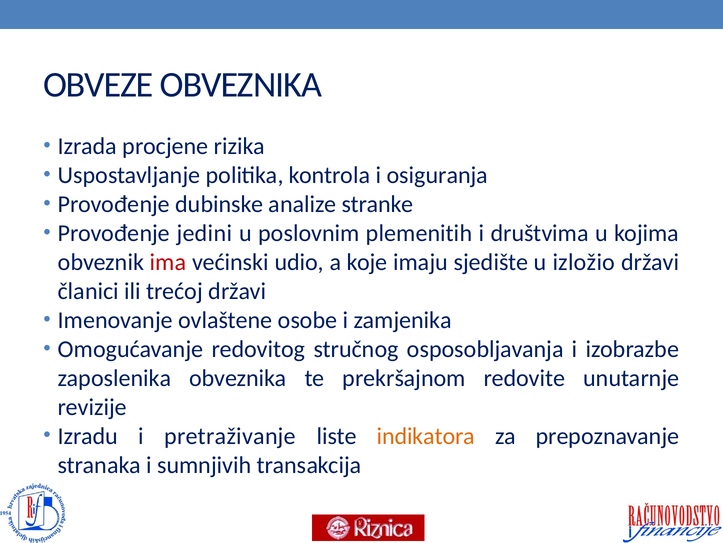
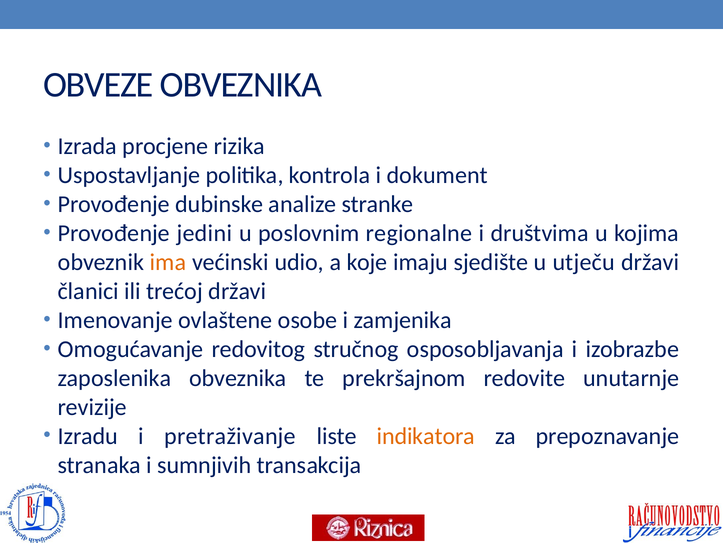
osiguranja: osiguranja -> dokument
plemenitih: plemenitih -> regionalne
ima colour: red -> orange
izložio: izložio -> utječu
